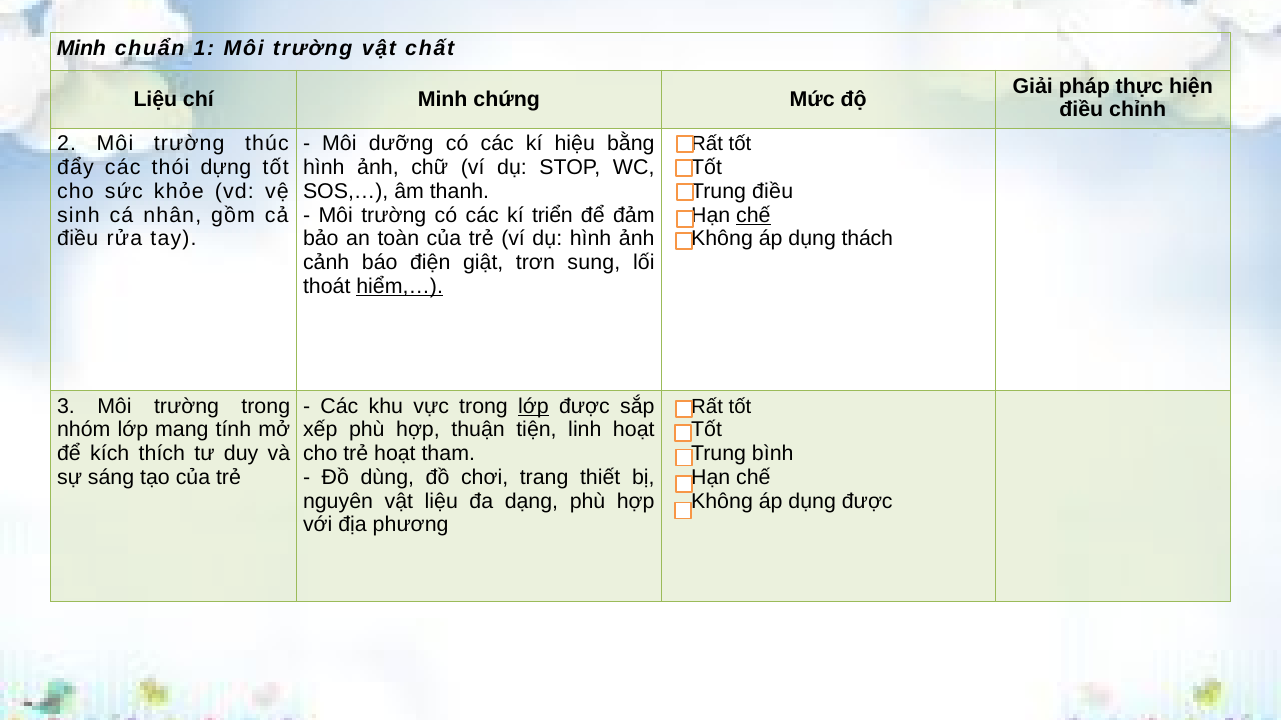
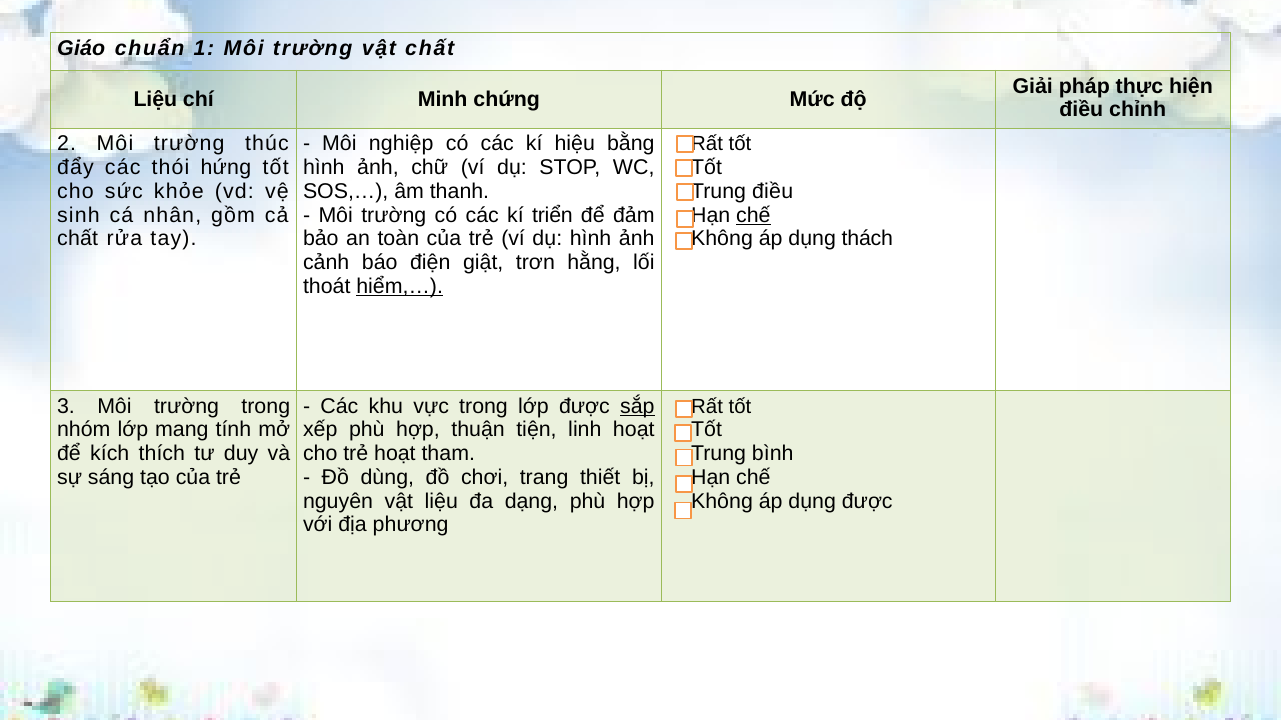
Minh at (81, 48): Minh -> Giáo
dưỡng: dưỡng -> nghiệp
dựng: dựng -> hứng
điều at (78, 239): điều -> chất
sung: sung -> hằng
lớp at (533, 406) underline: present -> none
sắp underline: none -> present
